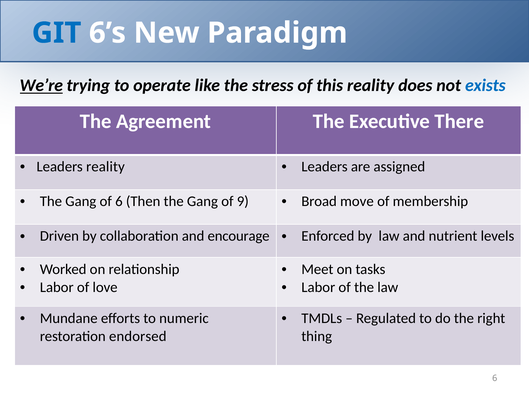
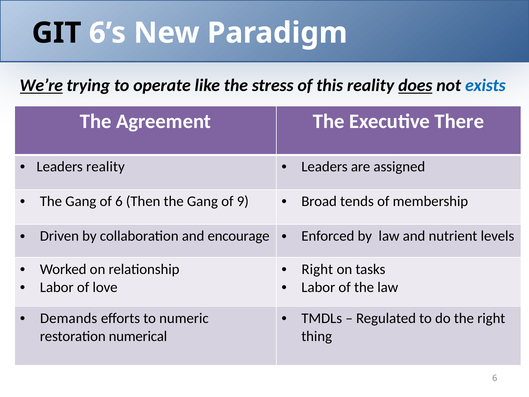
GIT colour: blue -> black
does underline: none -> present
move: move -> tends
Meet at (317, 269): Meet -> Right
Mundane: Mundane -> Demands
endorsed: endorsed -> numerical
